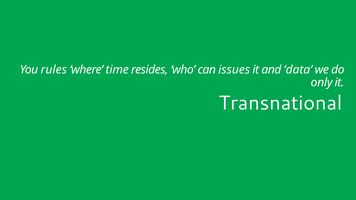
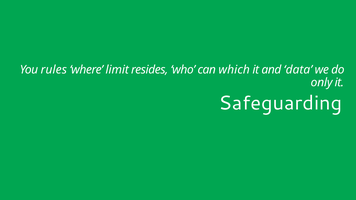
time: time -> limit
issues: issues -> which
Transnational: Transnational -> Safeguarding
